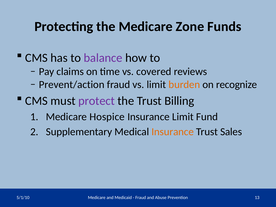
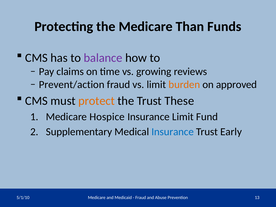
Zone: Zone -> Than
covered: covered -> growing
recognize: recognize -> approved
protect colour: purple -> orange
Billing: Billing -> These
Insurance at (173, 132) colour: orange -> blue
Sales: Sales -> Early
